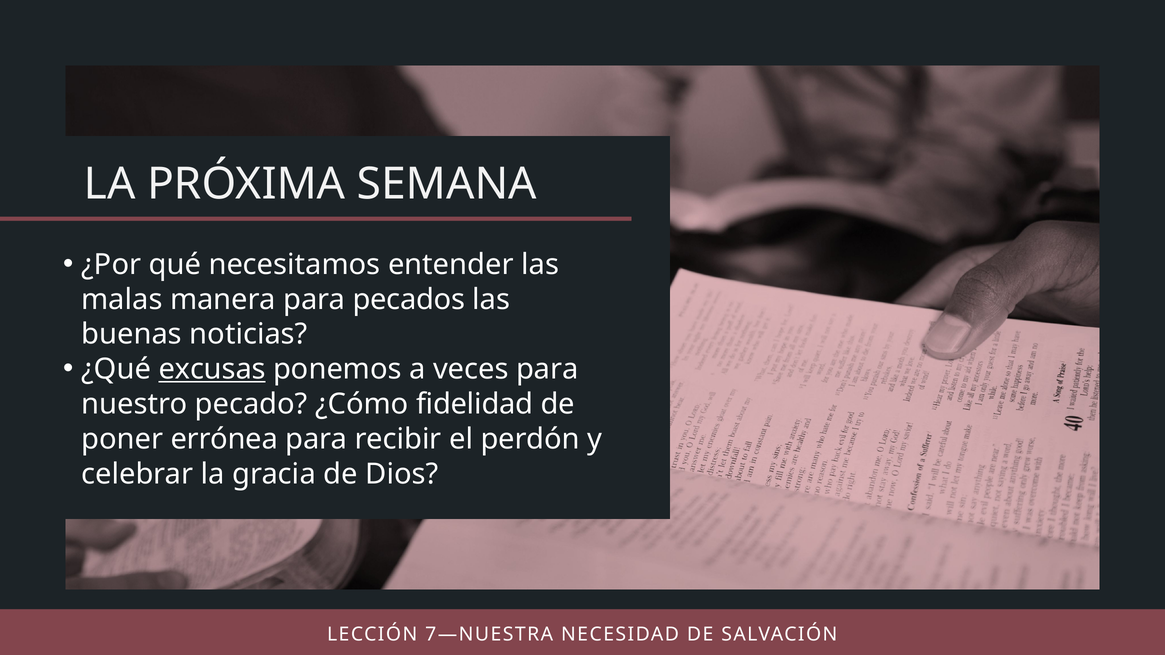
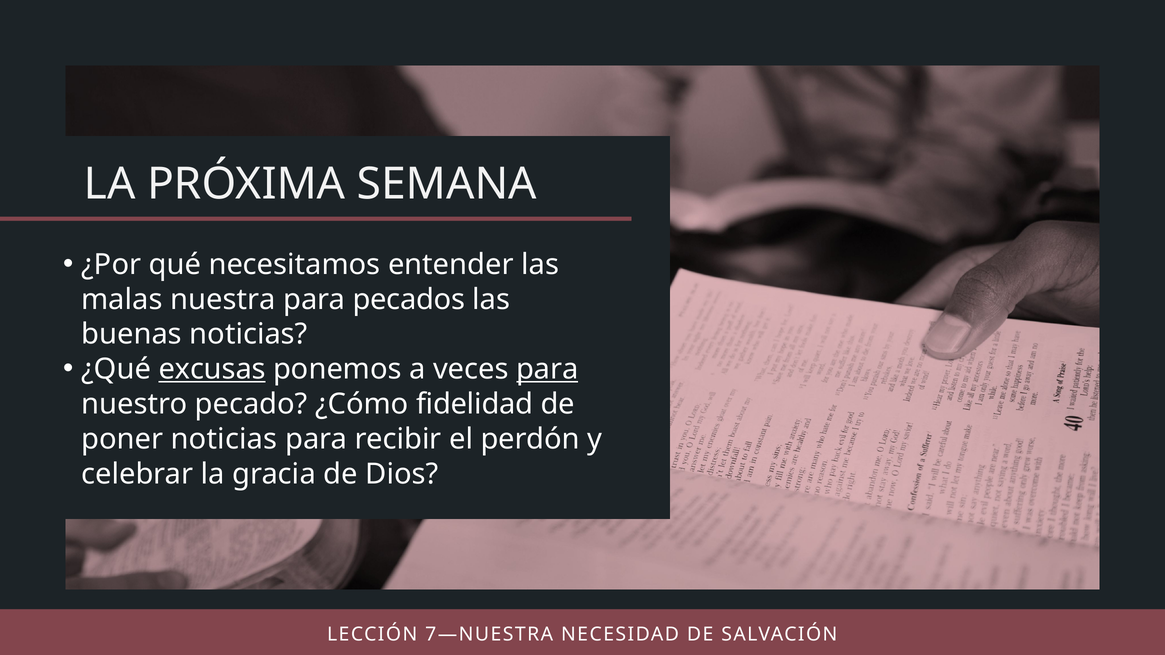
manera: manera -> nuestra
para at (547, 369) underline: none -> present
poner errónea: errónea -> noticias
